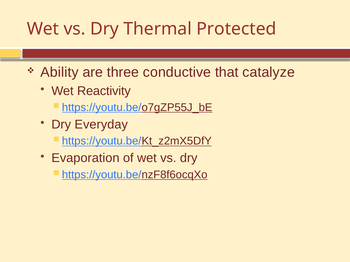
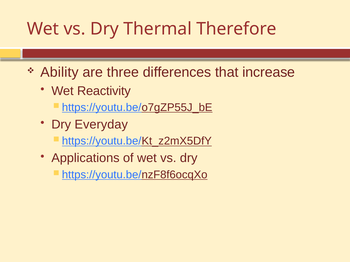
Protected: Protected -> Therefore
conductive: conductive -> differences
catalyze: catalyze -> increase
Evaporation: Evaporation -> Applications
